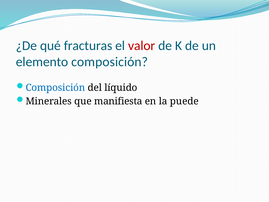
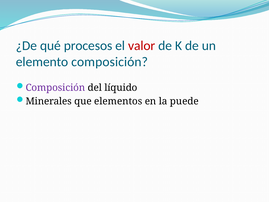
fracturas: fracturas -> procesos
Composición at (55, 88) colour: blue -> purple
manifiesta: manifiesta -> elementos
